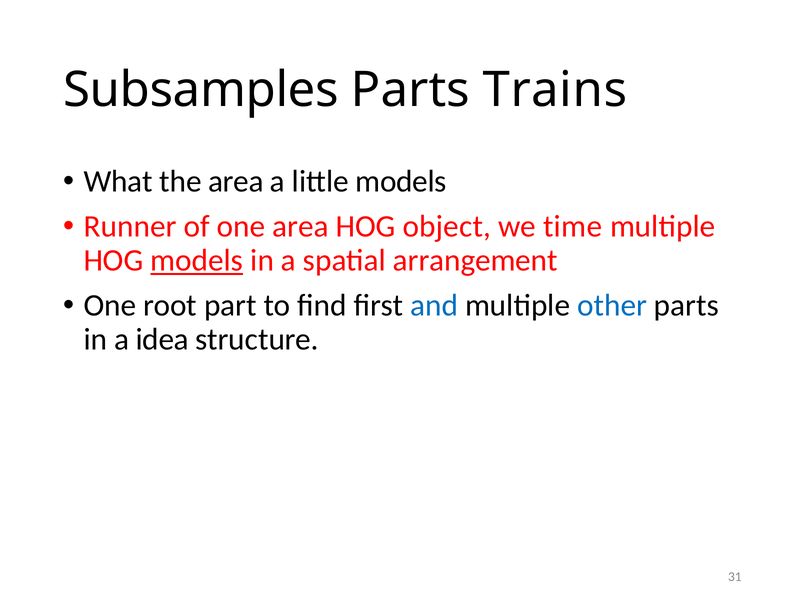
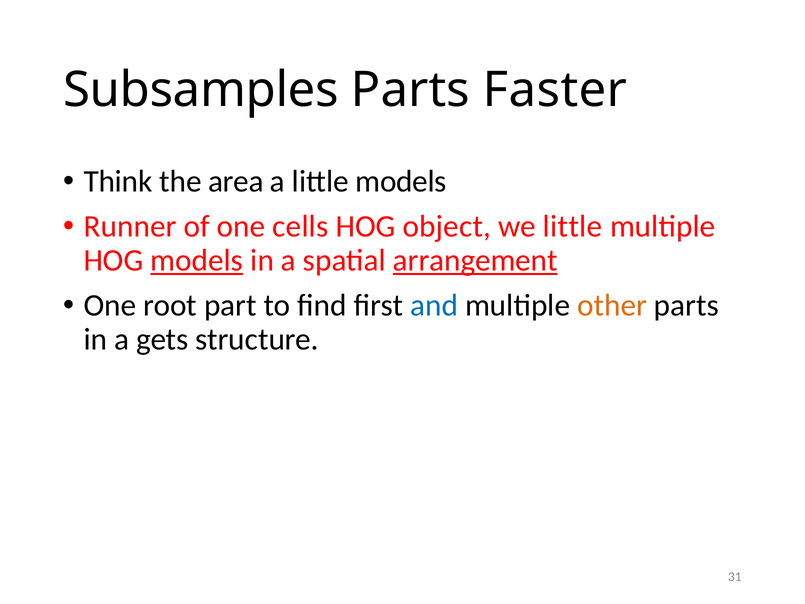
Trains: Trains -> Faster
What: What -> Think
one area: area -> cells
we time: time -> little
arrangement underline: none -> present
other colour: blue -> orange
idea: idea -> gets
